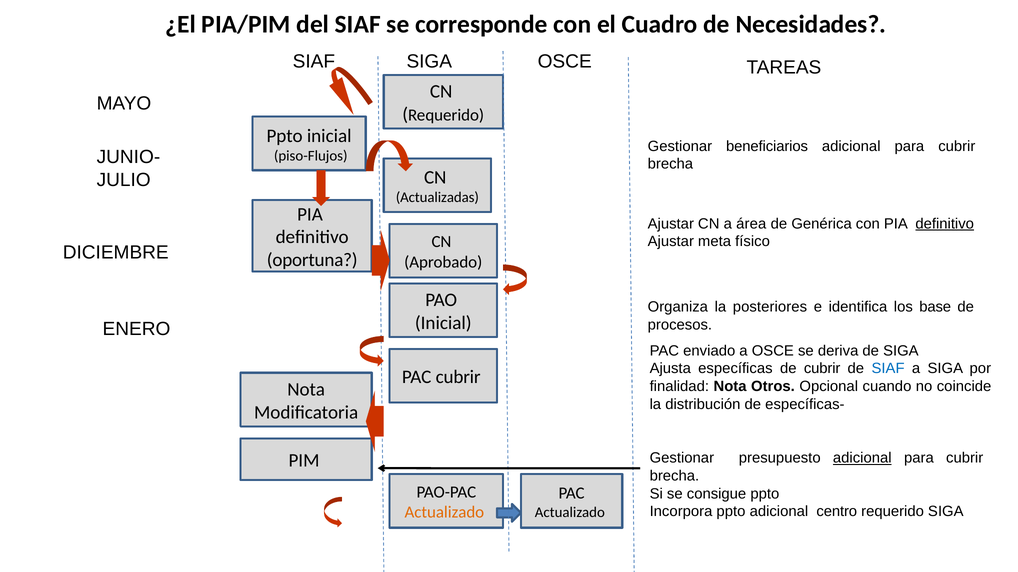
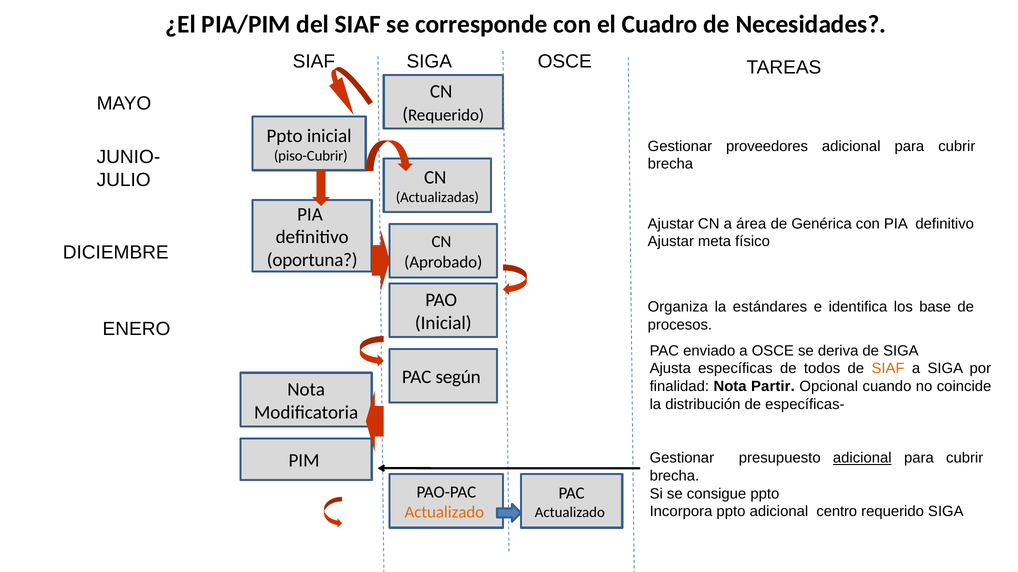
beneficiarios: beneficiarios -> proveedores
piso-Flujos: piso-Flujos -> piso-Cubrir
definitivo at (945, 224) underline: present -> none
posteriores: posteriores -> estándares
de cubrir: cubrir -> todos
SIAF at (888, 369) colour: blue -> orange
PAC cubrir: cubrir -> según
Otros: Otros -> Partir
